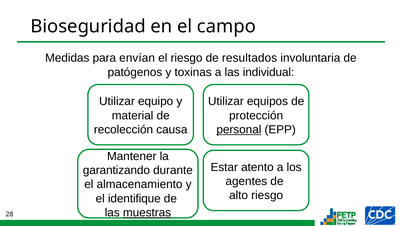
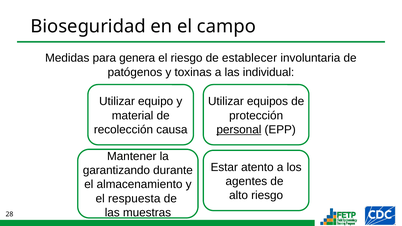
envían: envían -> genera
resultados: resultados -> establecer
identifique: identifique -> respuesta
muestras underline: present -> none
